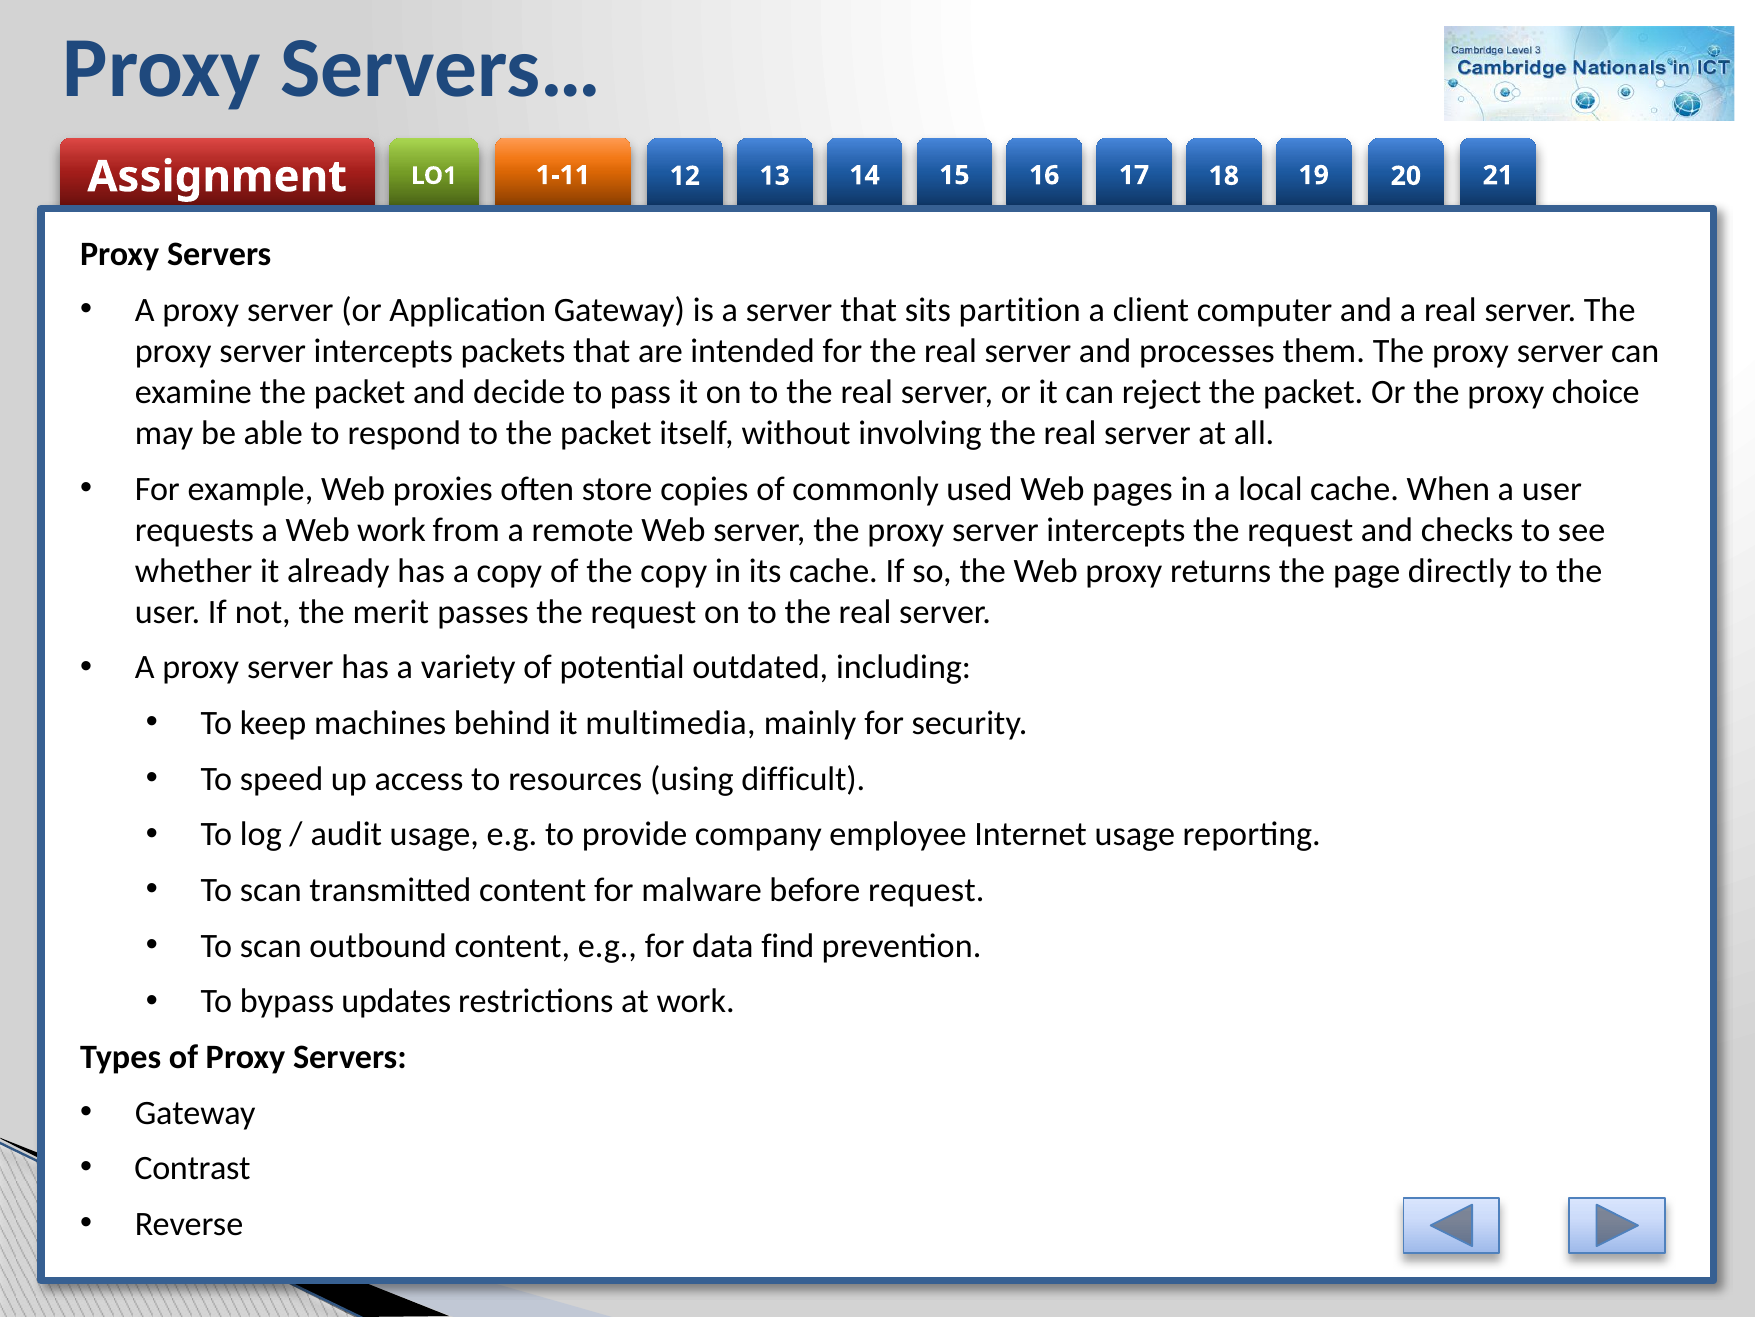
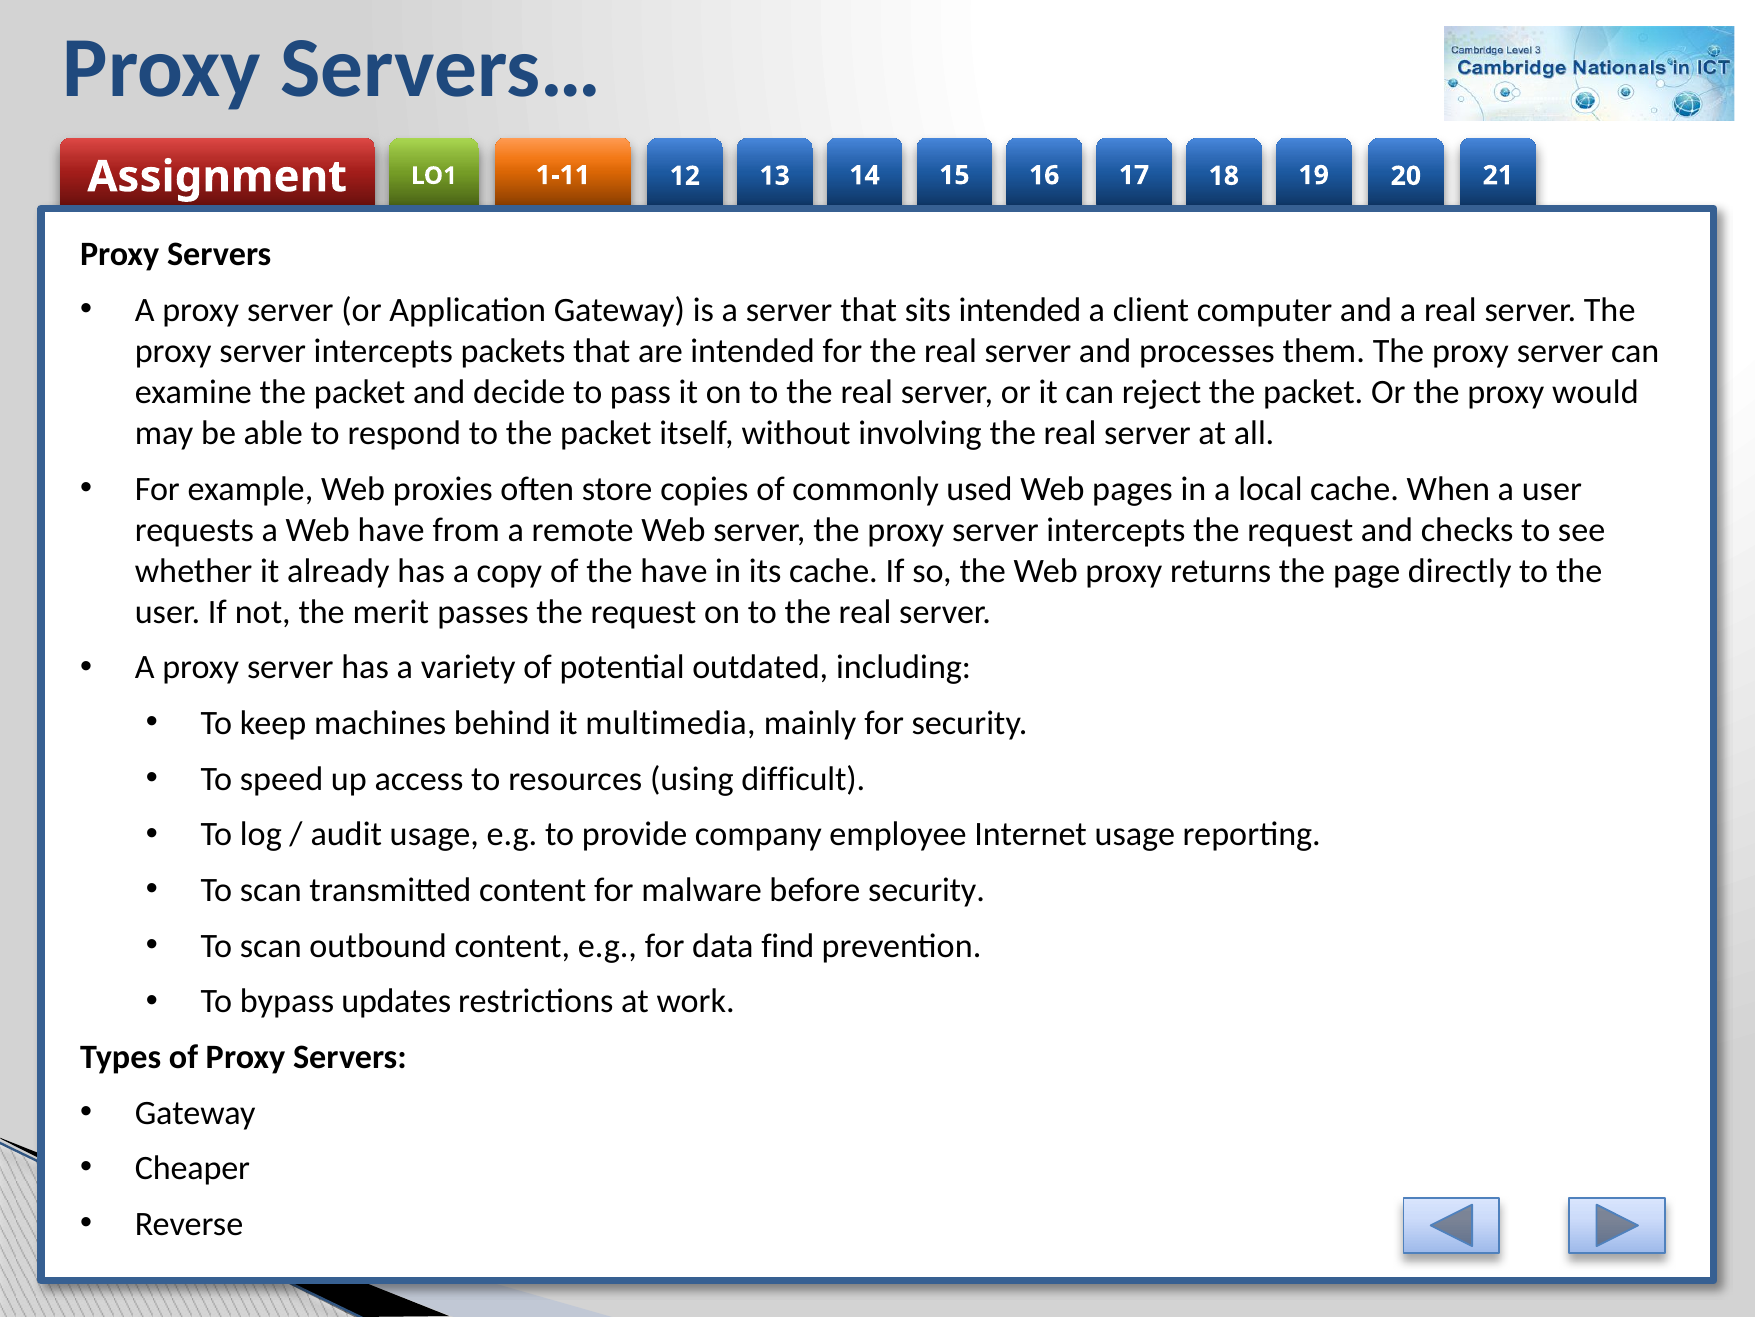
sits partition: partition -> intended
choice: choice -> would
Web work: work -> have
the copy: copy -> have
before request: request -> security
Contrast: Contrast -> Cheaper
